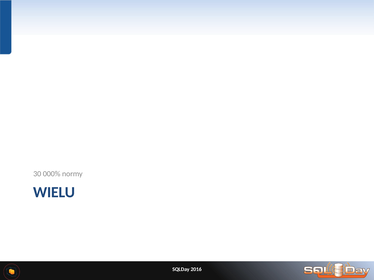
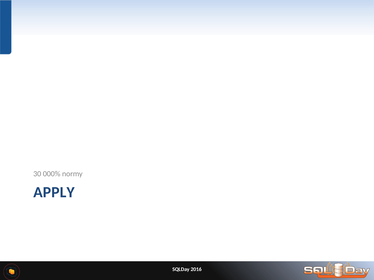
WIELU: WIELU -> APPLY
